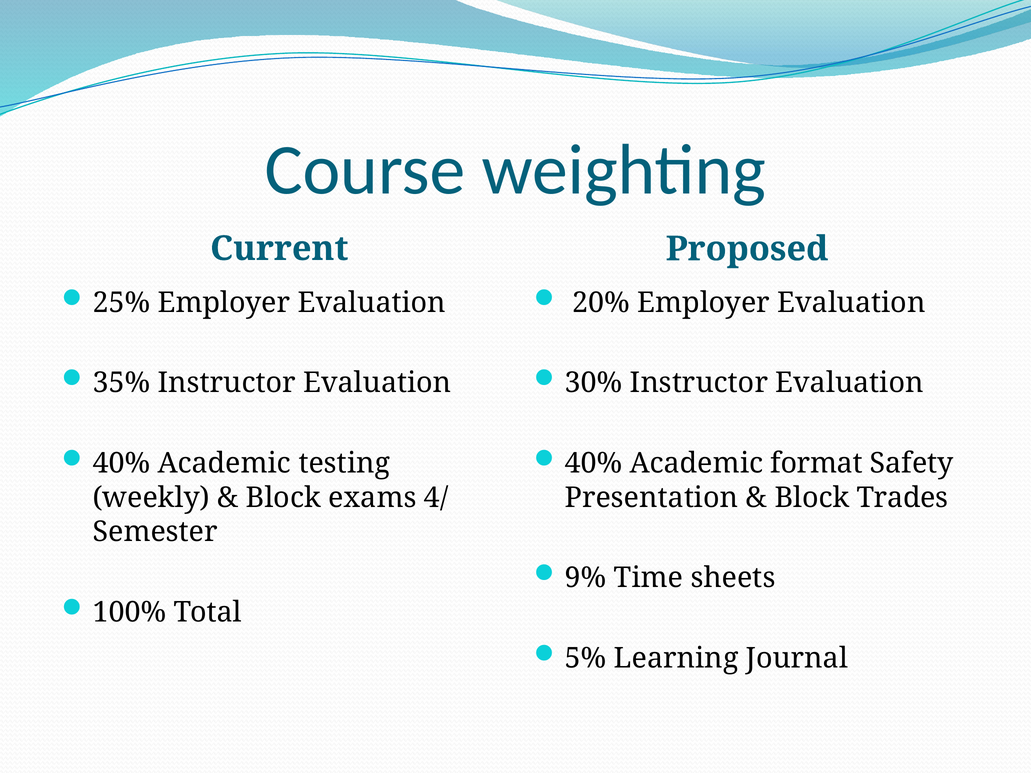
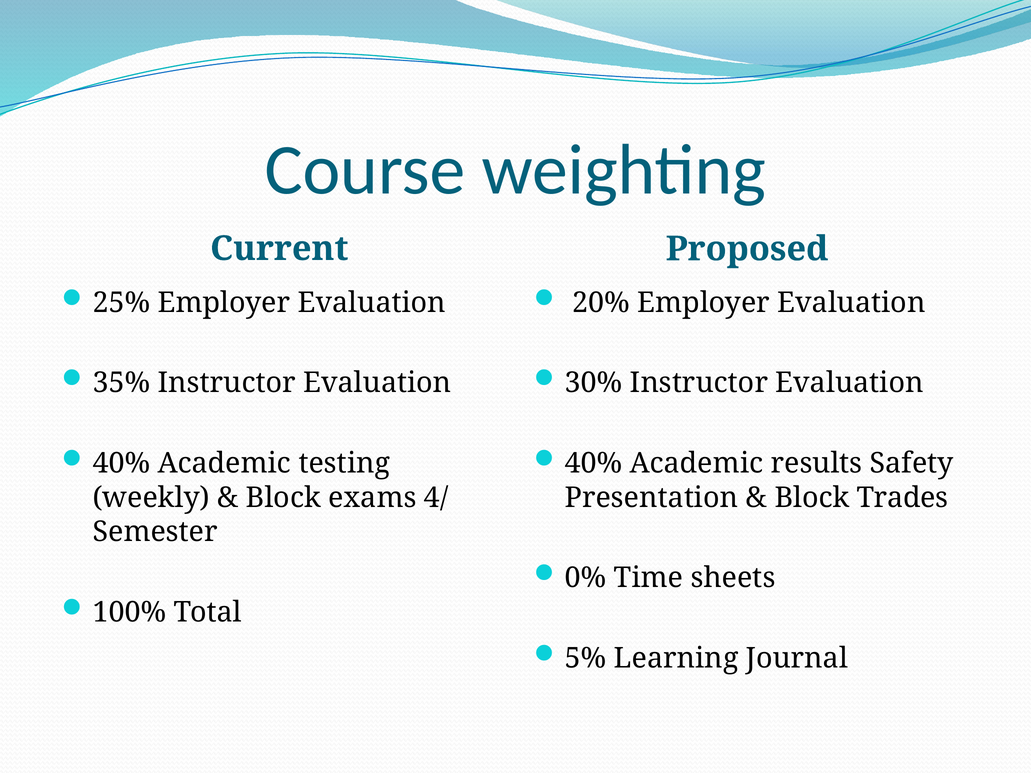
format: format -> results
9%: 9% -> 0%
